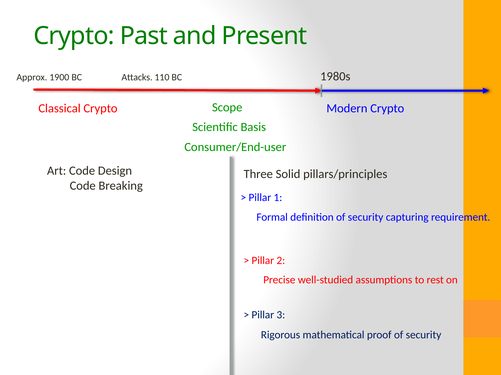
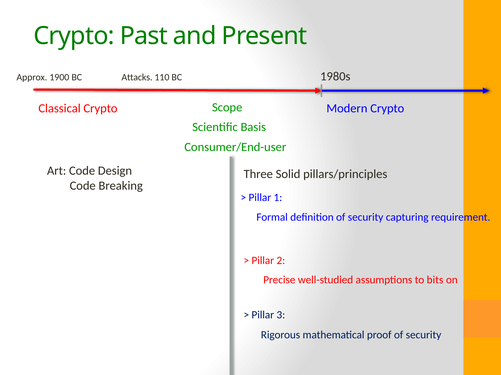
rest: rest -> bits
